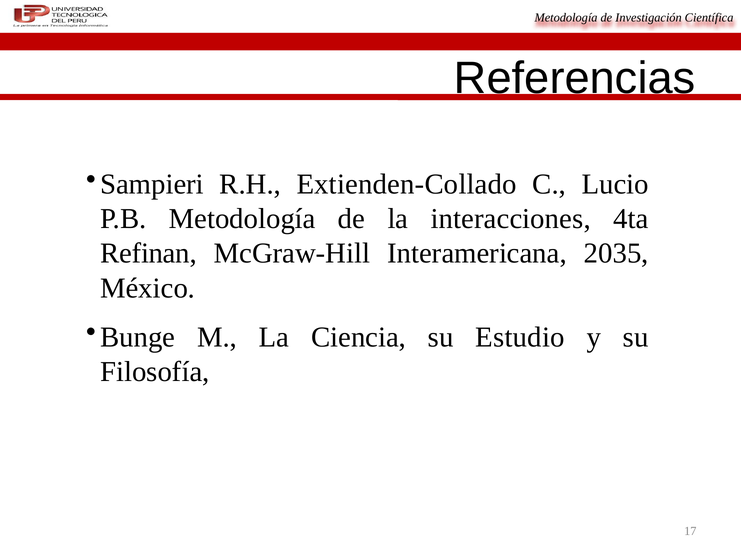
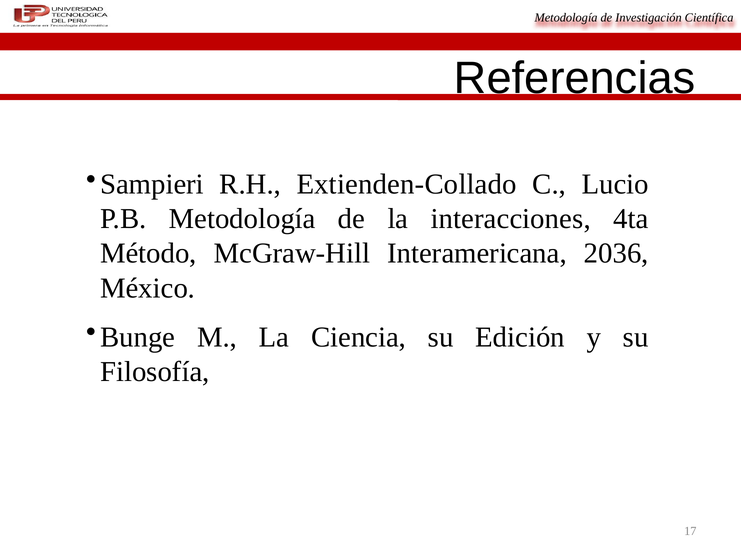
Refinan: Refinan -> Método
2035: 2035 -> 2036
Estudio: Estudio -> Edición
